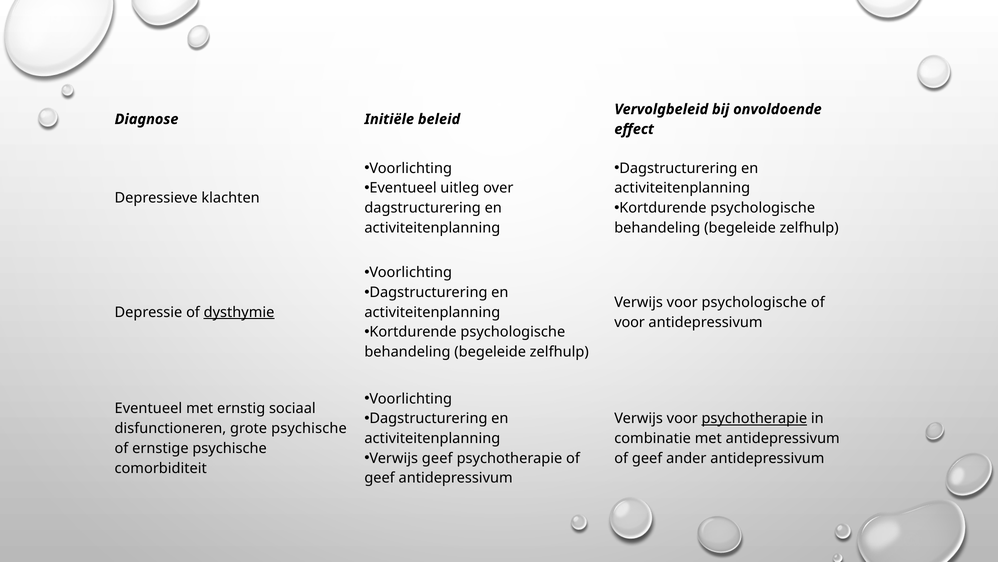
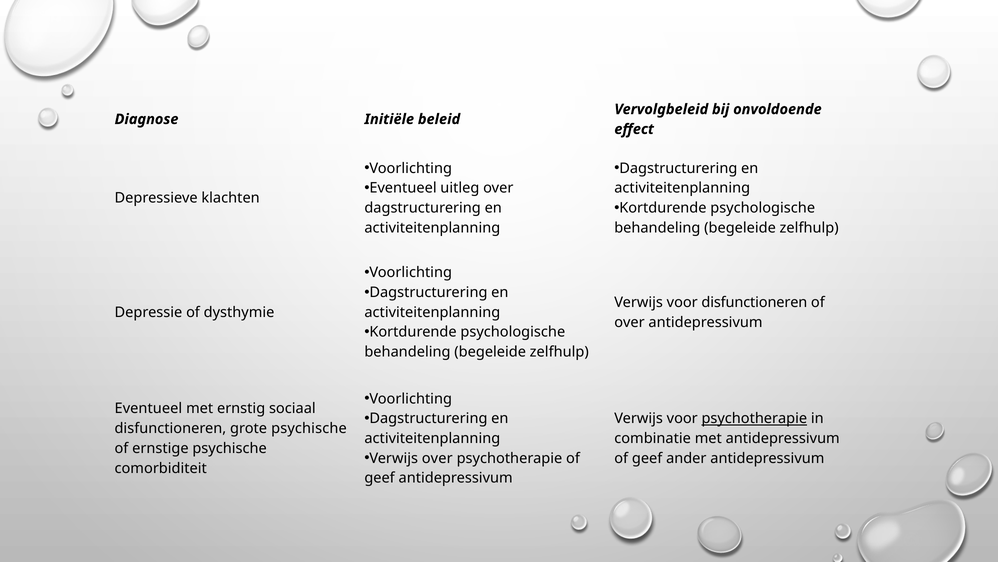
voor psychologische: psychologische -> disfunctioneren
dysthymie underline: present -> none
voor at (630, 322): voor -> over
Verwijs geef: geef -> over
